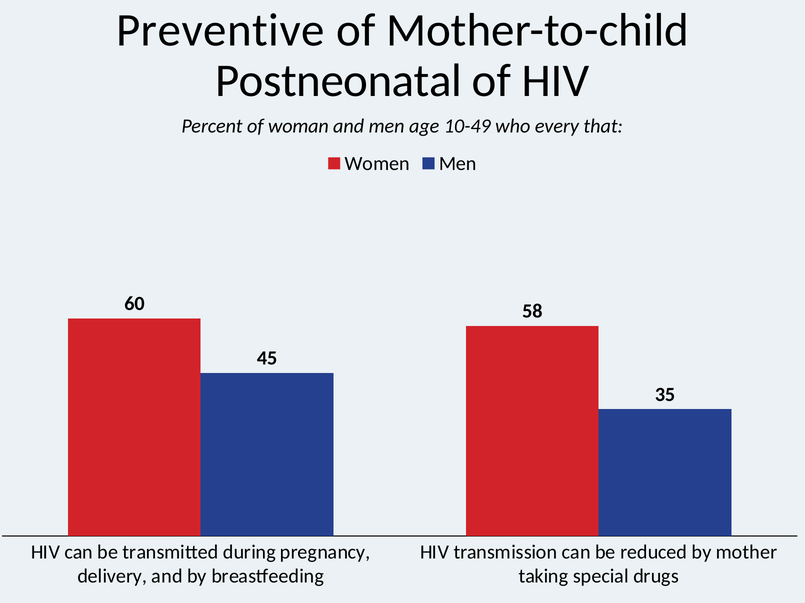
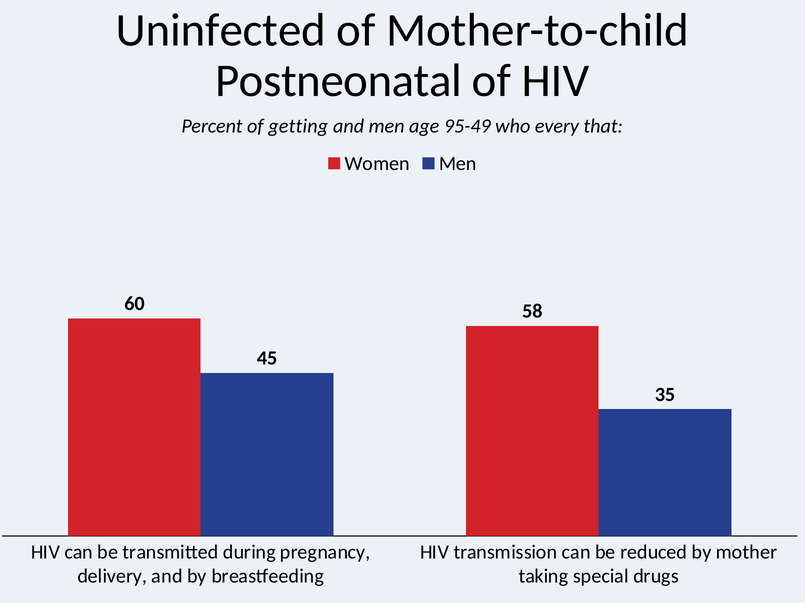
Preventive: Preventive -> Uninfected
woman: woman -> getting
10-49: 10-49 -> 95-49
